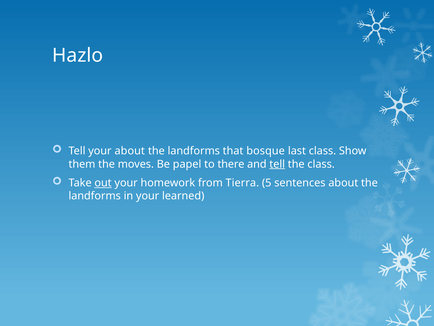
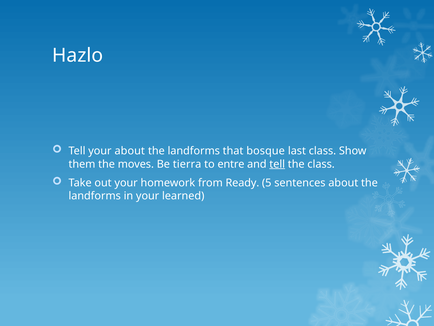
papel: papel -> tierra
there: there -> entre
out underline: present -> none
Tierra: Tierra -> Ready
